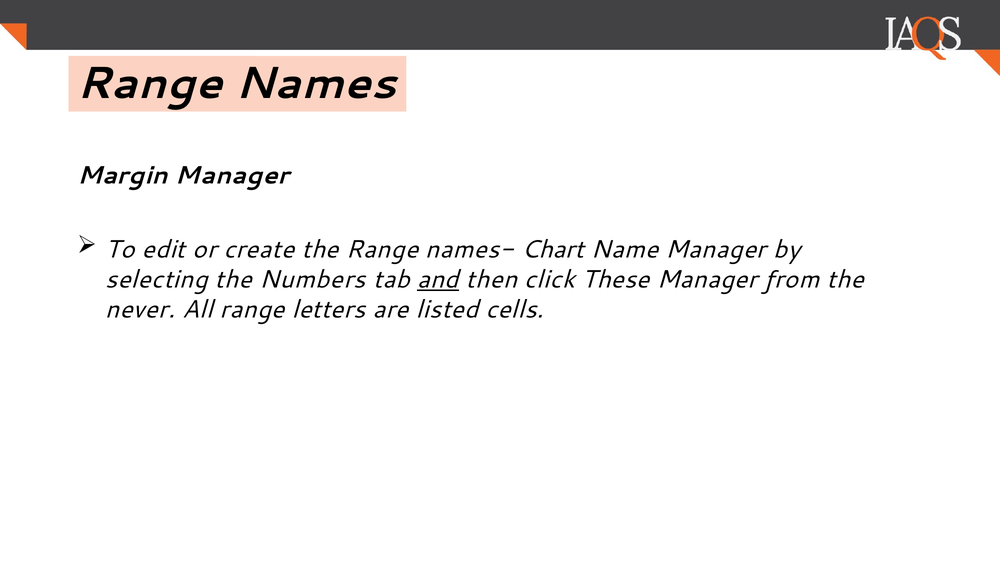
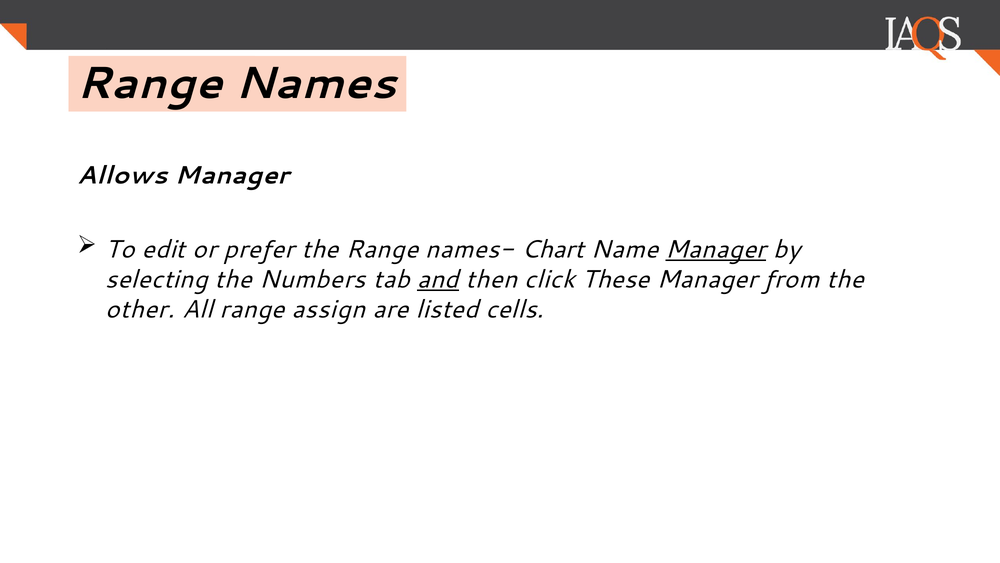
Margin: Margin -> Allows
create: create -> prefer
Manager at (716, 249) underline: none -> present
never: never -> other
letters: letters -> assign
